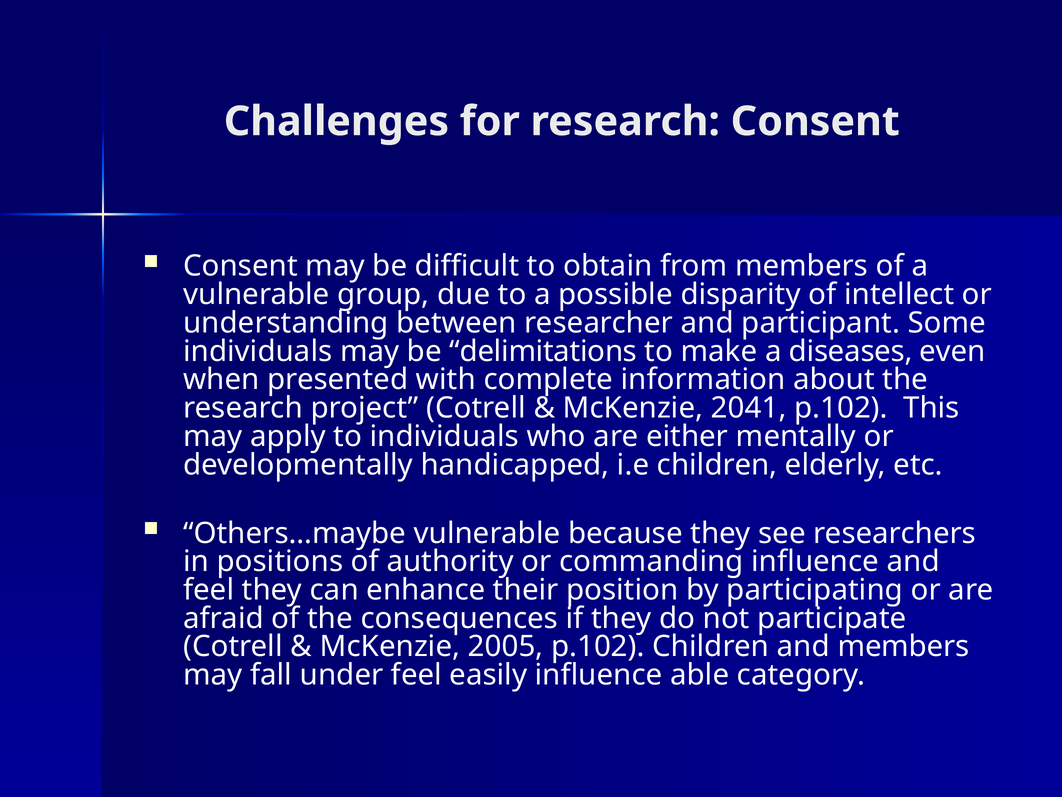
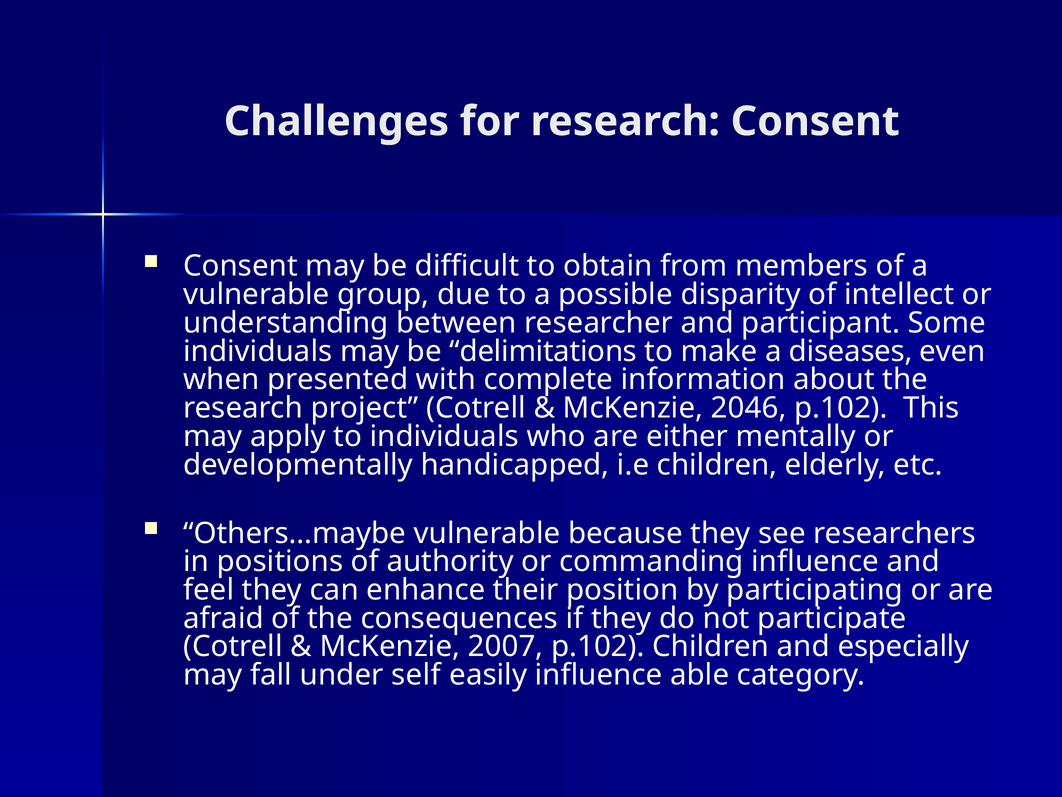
2041: 2041 -> 2046
2005: 2005 -> 2007
and members: members -> especially
under feel: feel -> self
